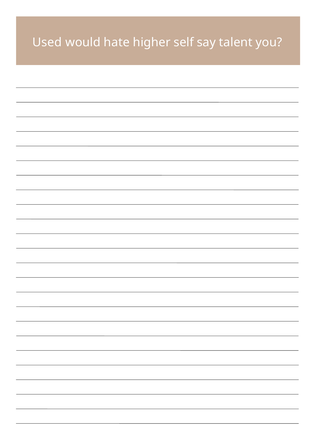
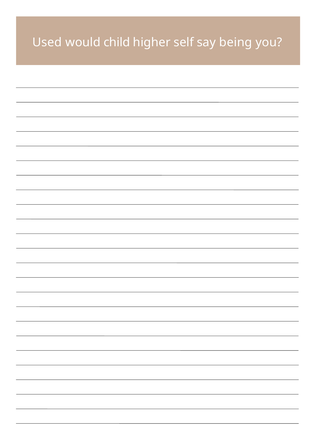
hate: hate -> child
talent: talent -> being
